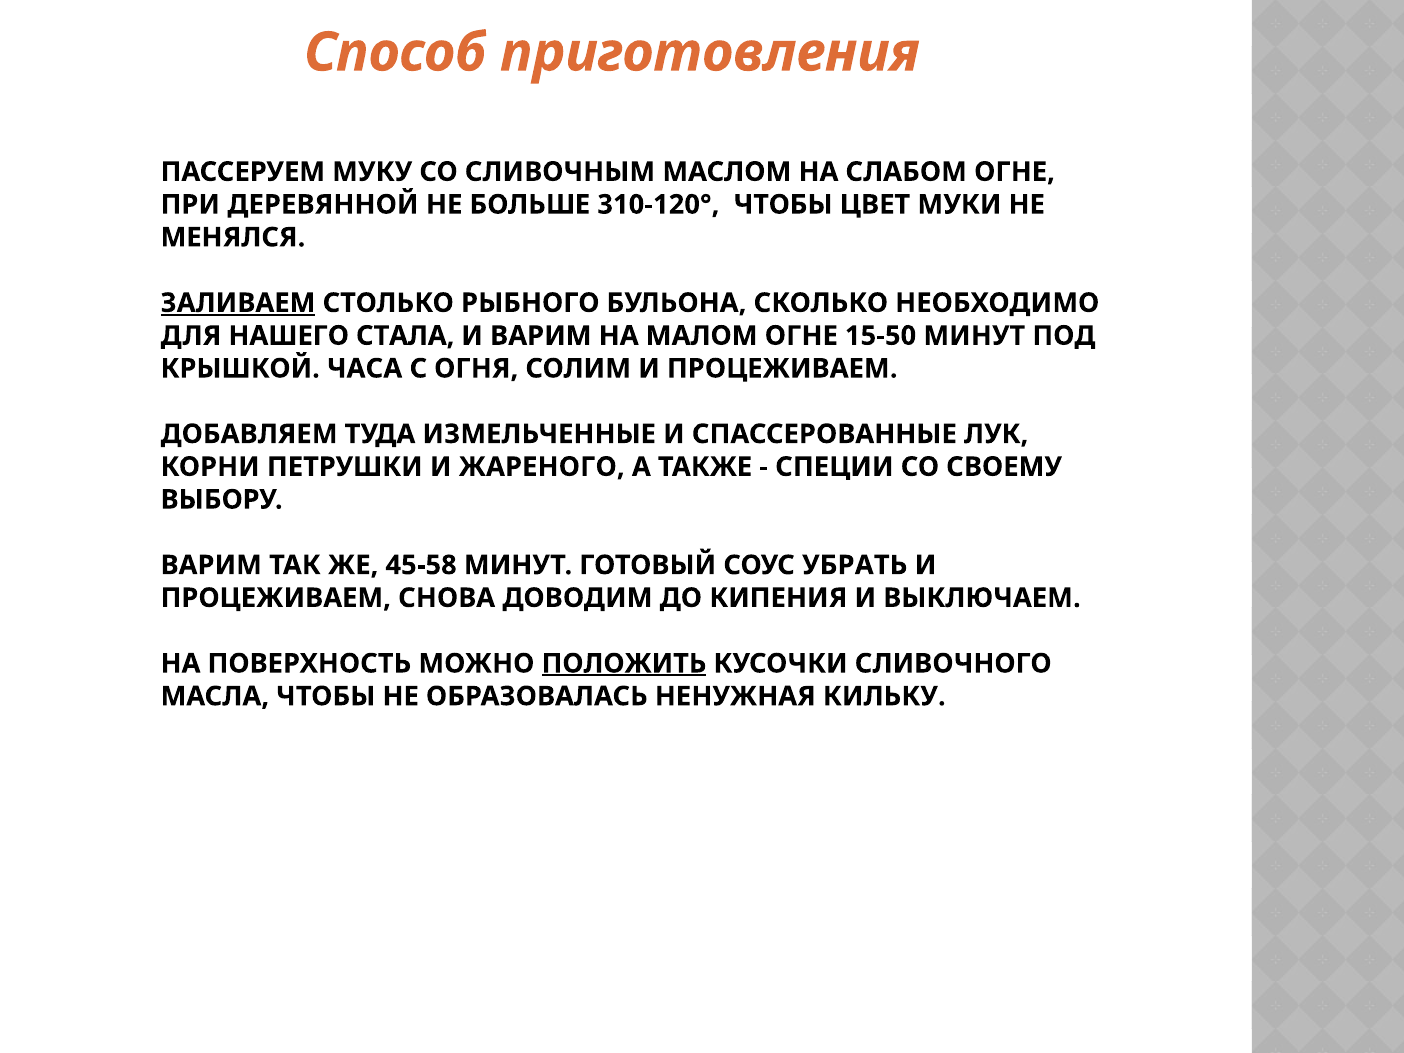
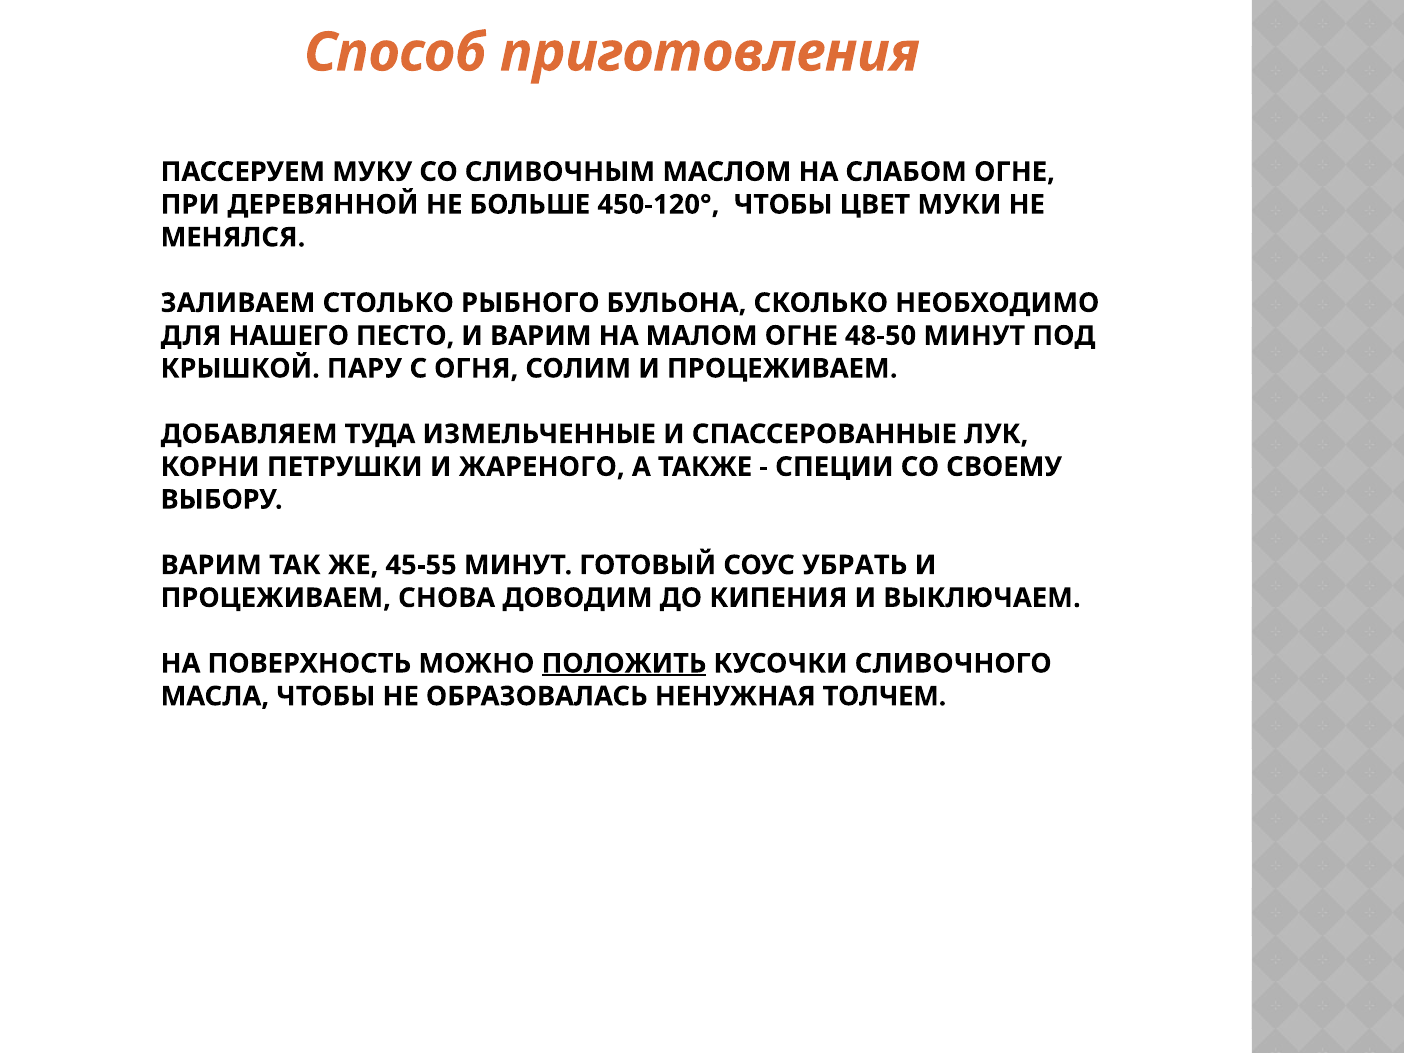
310-120°: 310-120° -> 450-120°
ЗАЛИВАЕМ underline: present -> none
СТАЛА: СТАЛА -> ПЕСТО
15-50: 15-50 -> 48-50
ЧАСА: ЧАСА -> ПАРУ
45-58: 45-58 -> 45-55
КИЛЬКУ: КИЛЬКУ -> ТОЛЧЕМ
